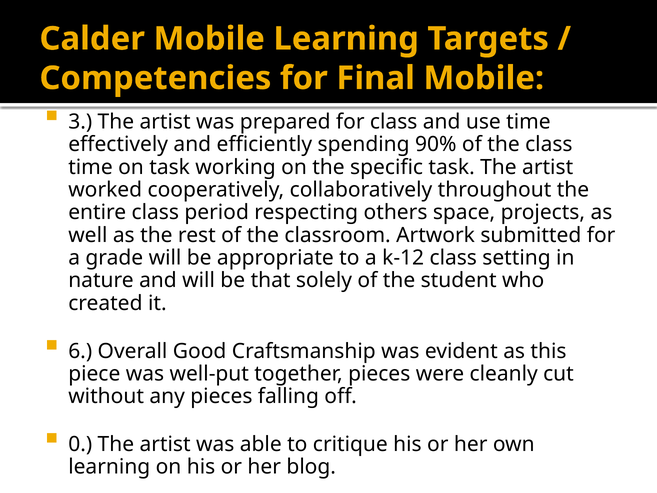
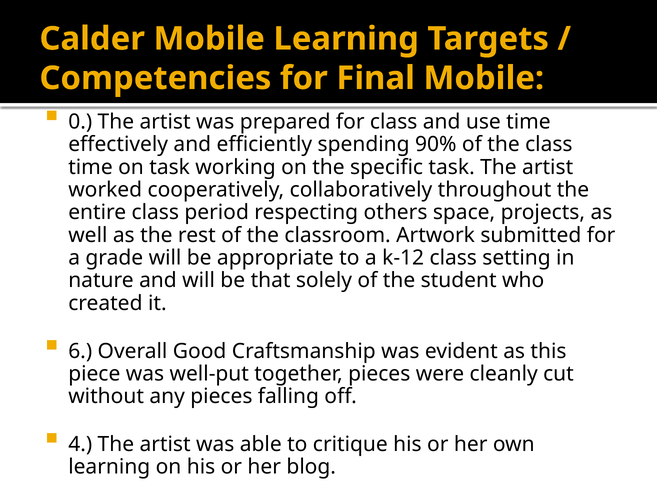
3: 3 -> 0
0: 0 -> 4
